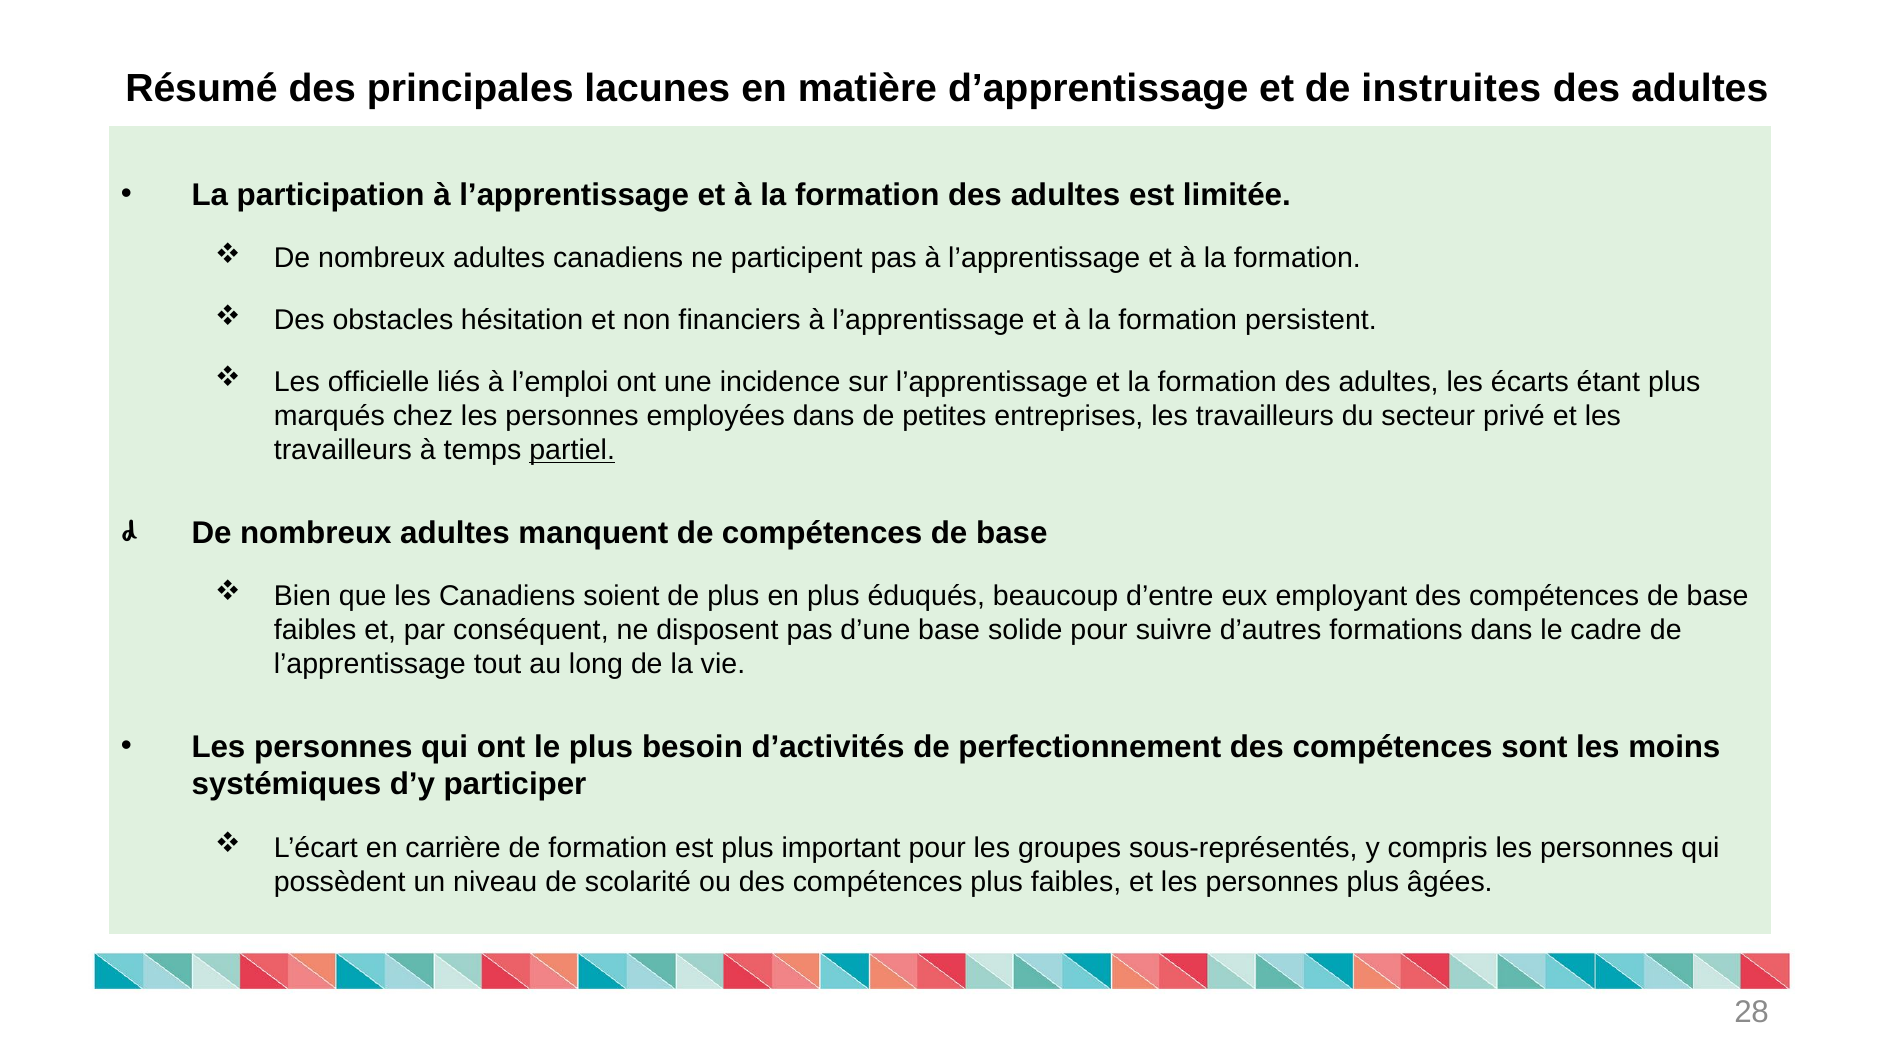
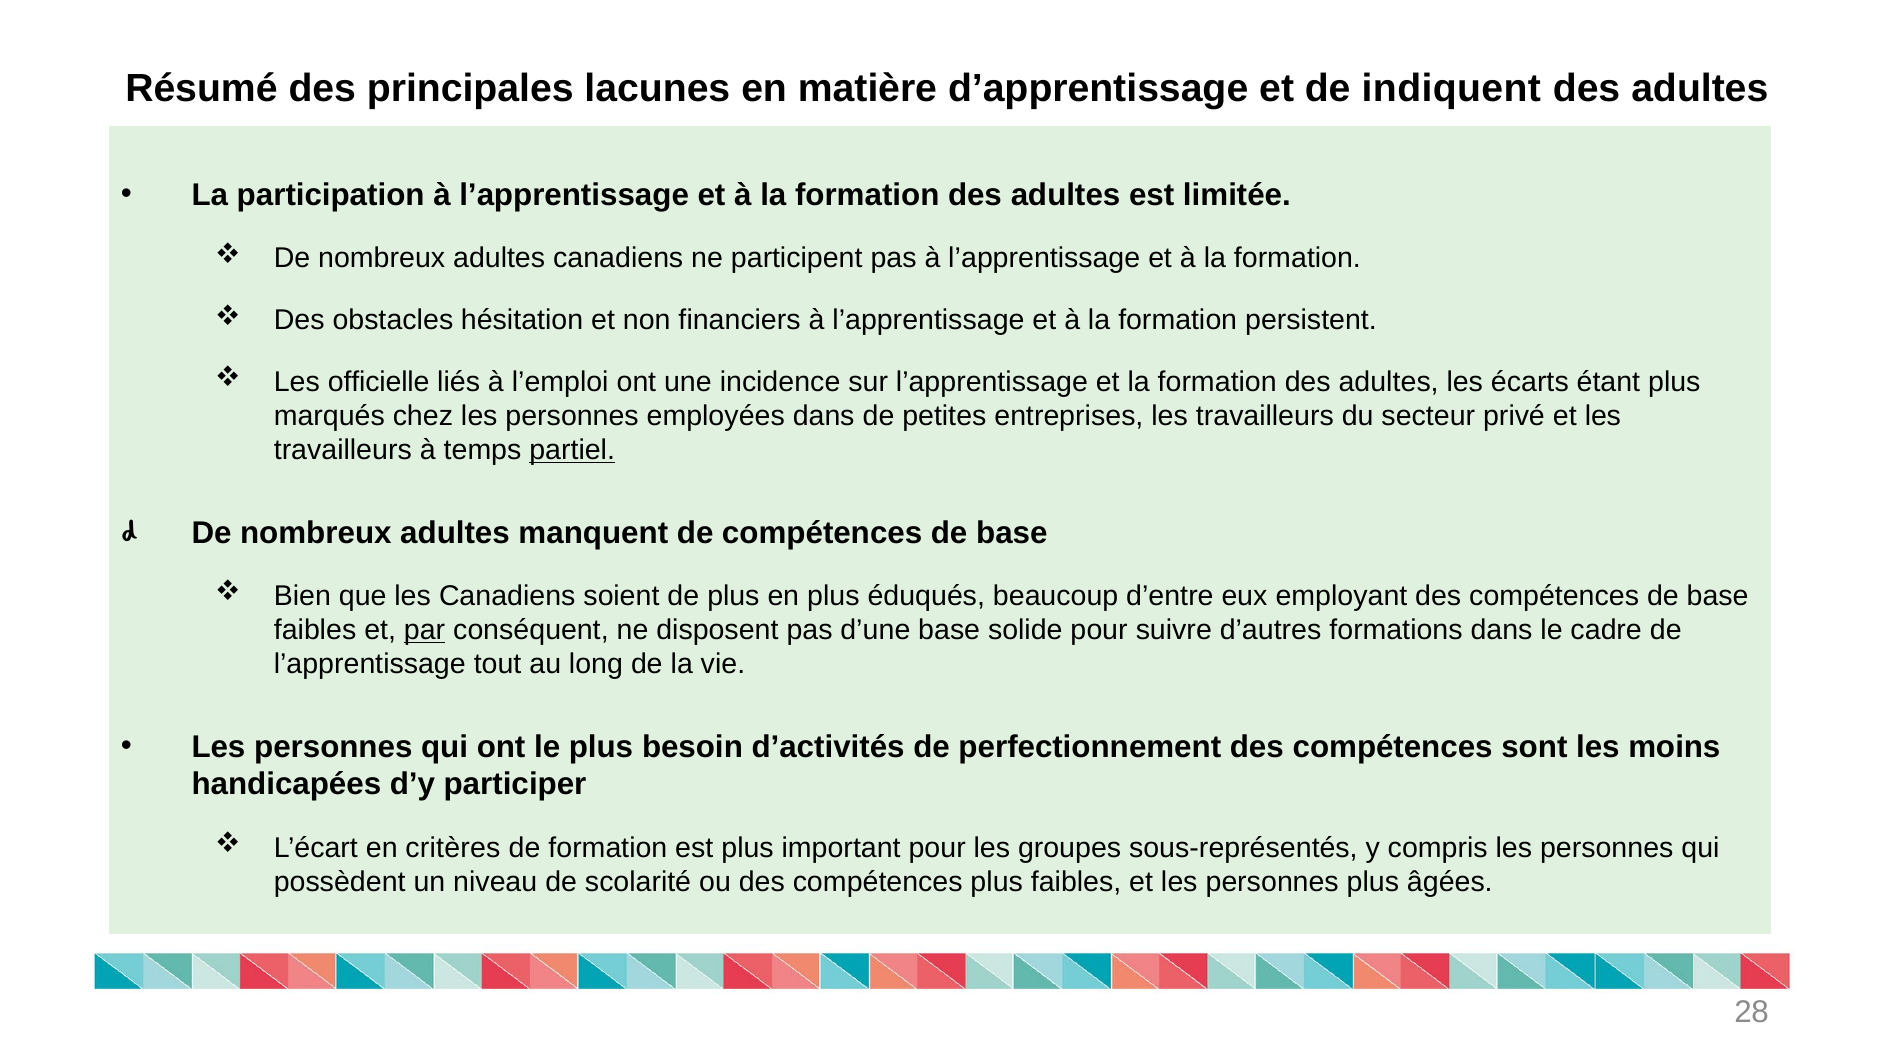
instruites: instruites -> indiquent
par underline: none -> present
systémiques: systémiques -> handicapées
carrière: carrière -> critères
